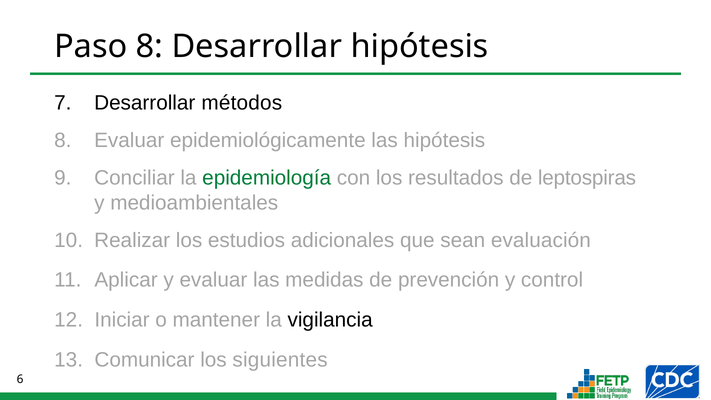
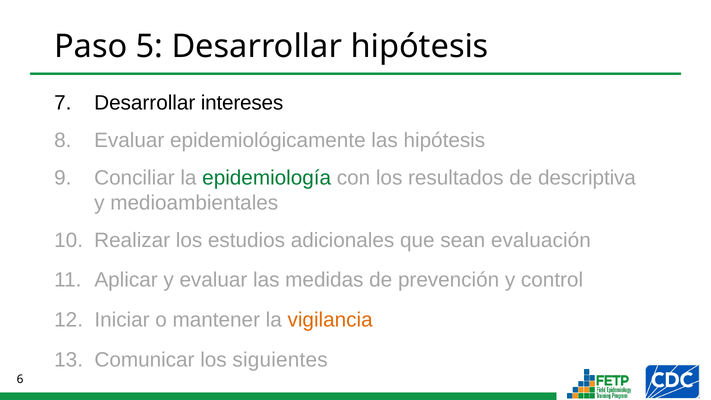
Paso 8: 8 -> 5
métodos: métodos -> intereses
leptospiras: leptospiras -> descriptiva
vigilancia colour: black -> orange
